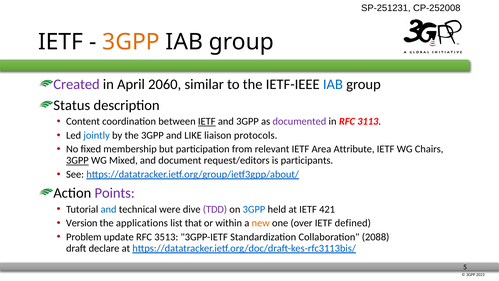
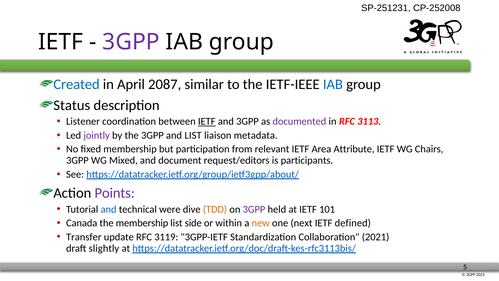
3GPP at (131, 42) colour: orange -> purple
Created colour: purple -> blue
2060: 2060 -> 2087
Content: Content -> Listener
jointly colour: blue -> purple
and LIKE: LIKE -> LIST
protocols: protocols -> metadata
3GPP at (77, 160) underline: present -> none
TDD colour: purple -> orange
3GPP at (254, 209) colour: blue -> purple
421: 421 -> 101
Version: Version -> Canada
the applications: applications -> membership
that: that -> side
over: over -> next
Problem: Problem -> Transfer
3513: 3513 -> 3119
2088: 2088 -> 2021
declare: declare -> slightly
